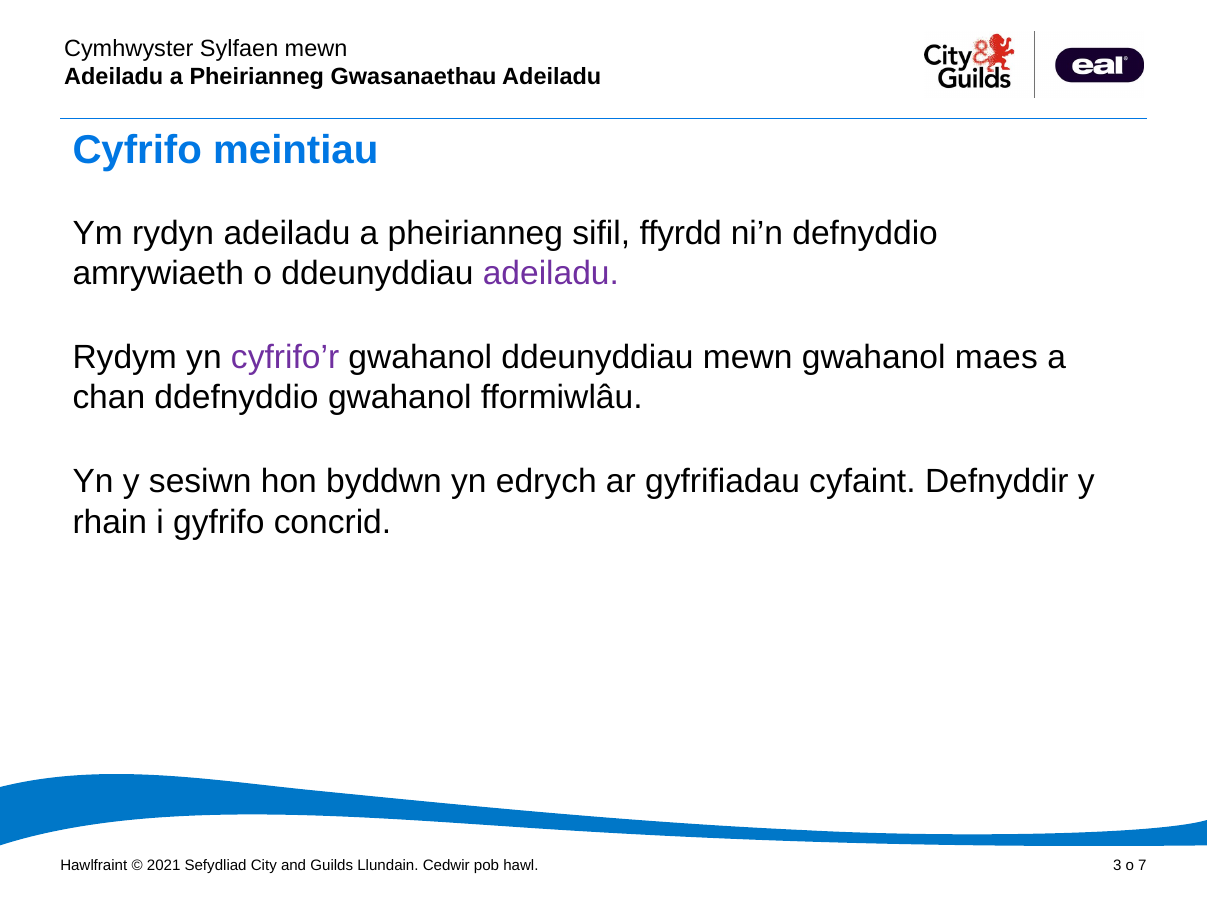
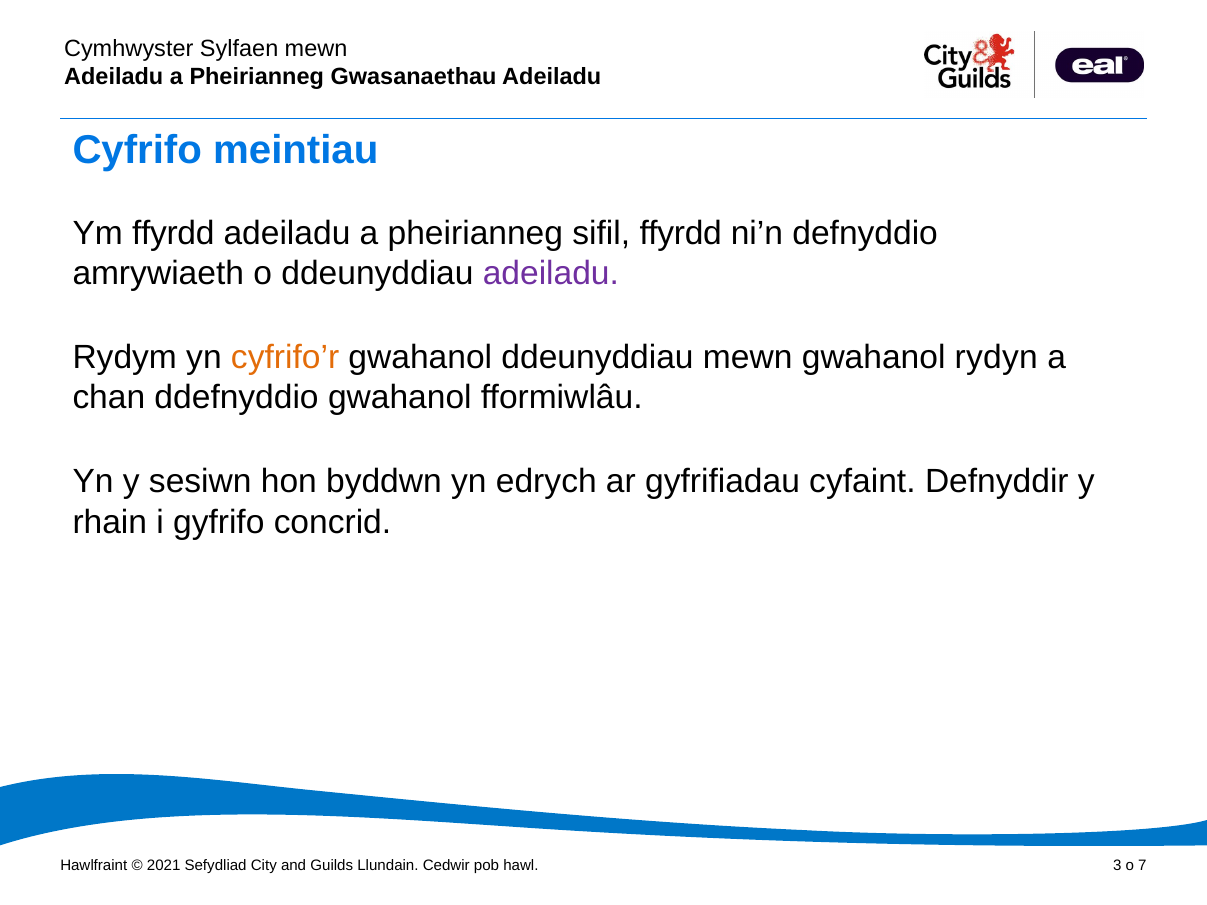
Ym rydyn: rydyn -> ffyrdd
cyfrifo’r colour: purple -> orange
maes: maes -> rydyn
